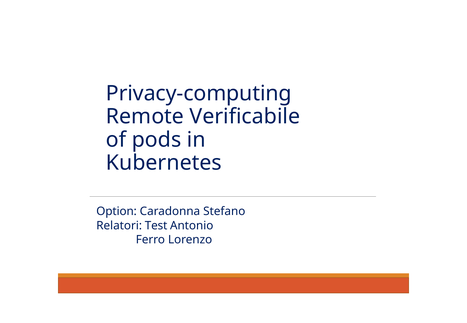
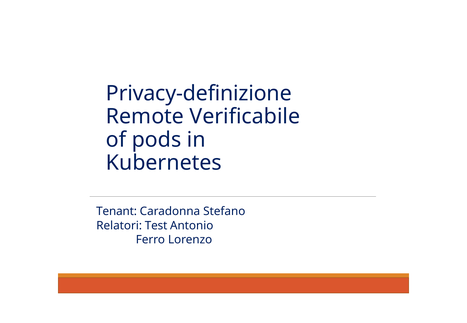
Privacy-computing: Privacy-computing -> Privacy-definizione
Option: Option -> Tenant
